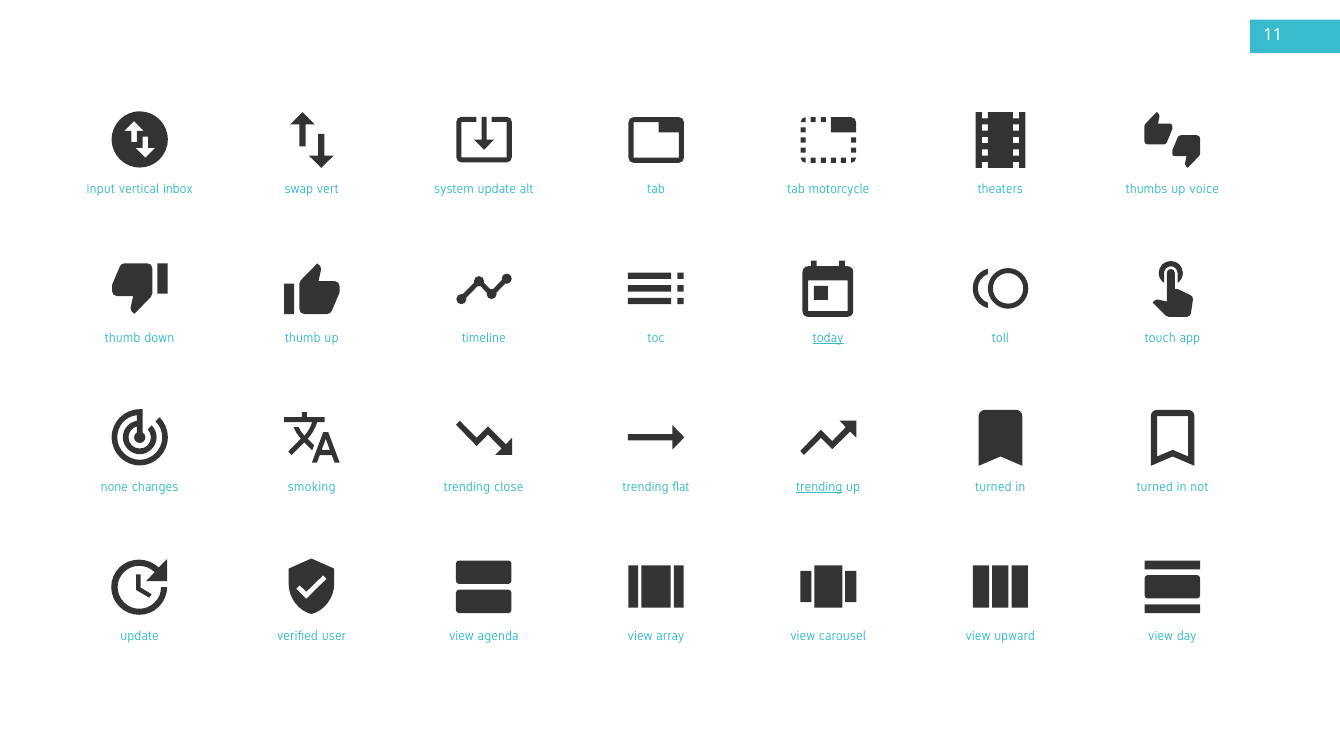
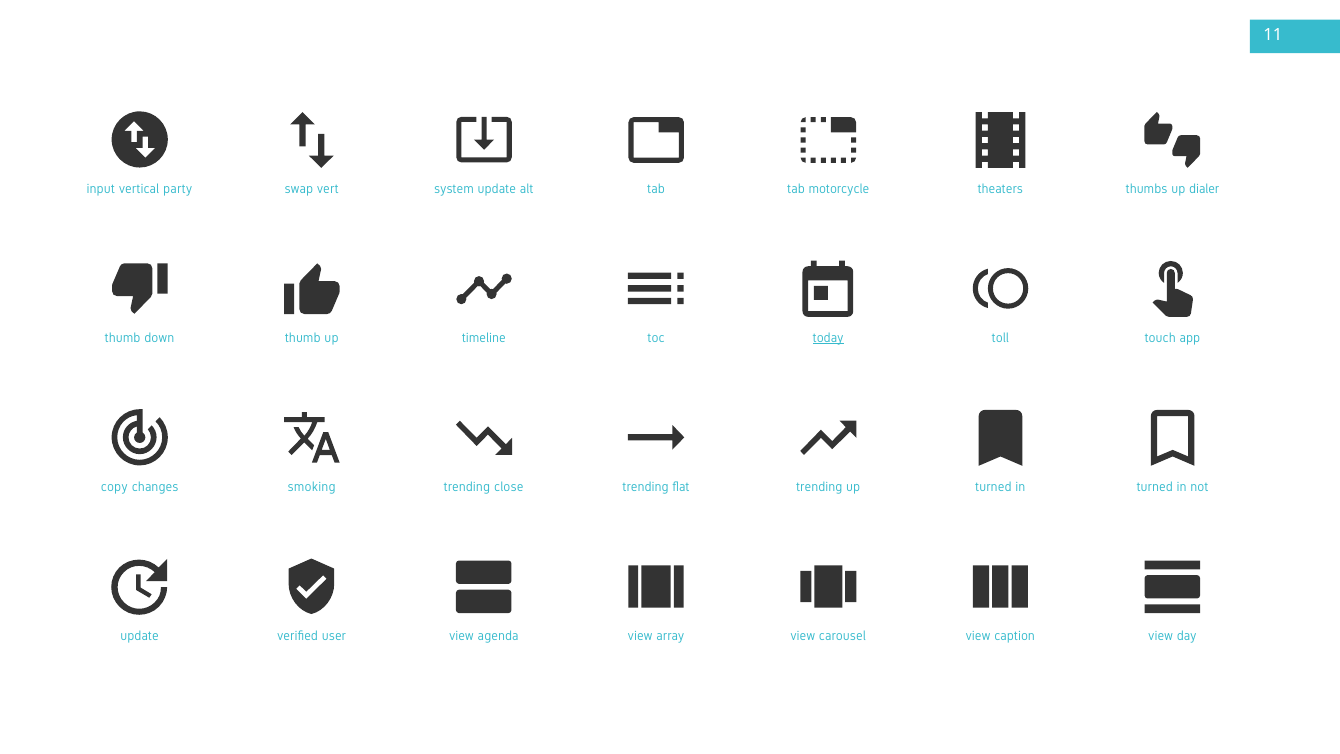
inbox: inbox -> party
voice: voice -> dialer
none: none -> copy
trending at (819, 487) underline: present -> none
upward: upward -> caption
